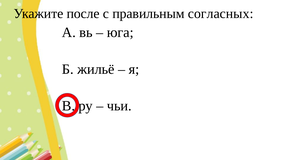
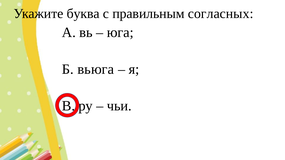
после: после -> буква
жильё: жильё -> вьюга
